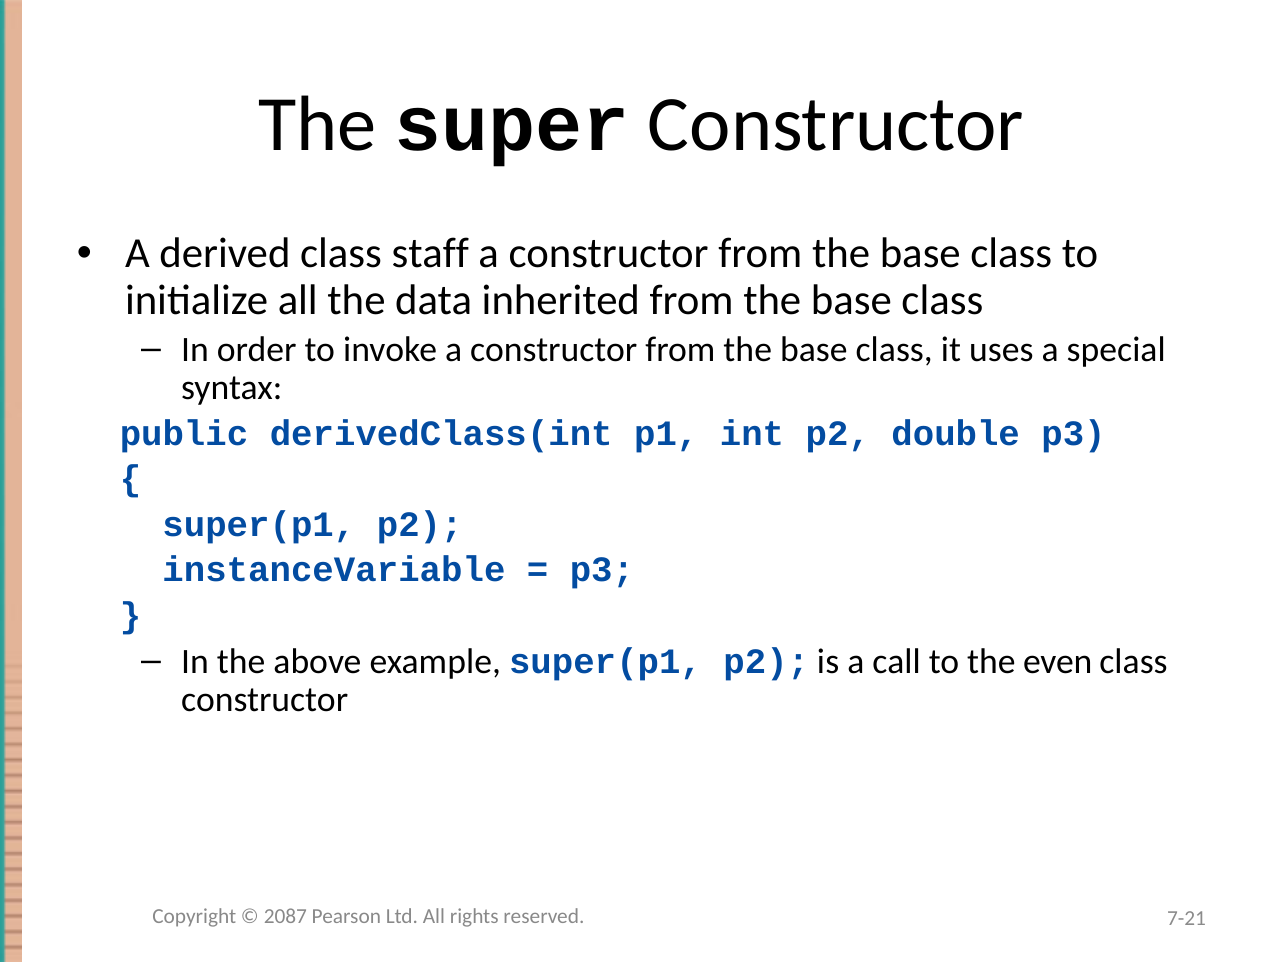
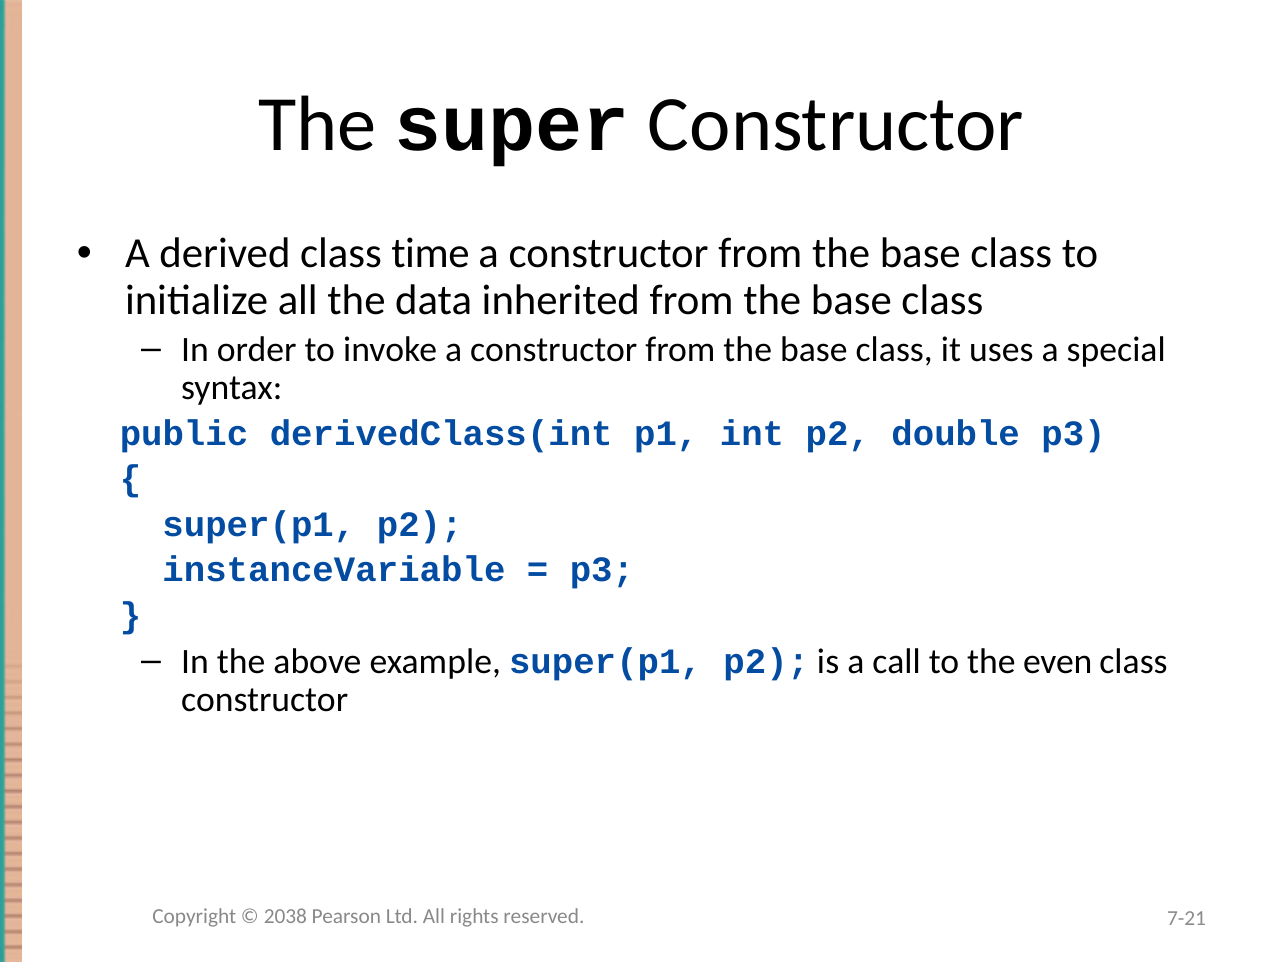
staff: staff -> time
2087: 2087 -> 2038
